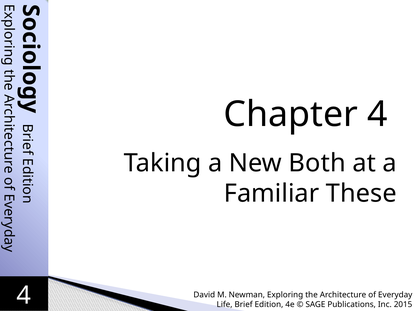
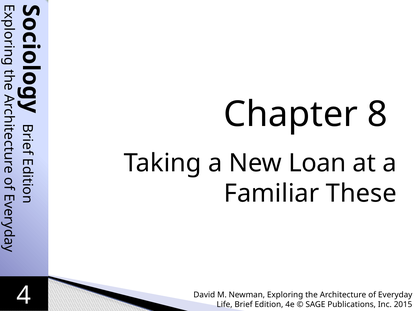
Chapter 4: 4 -> 8
Both: Both -> Loan
